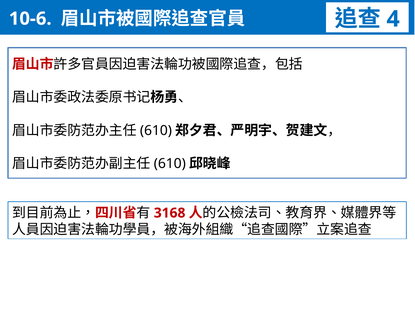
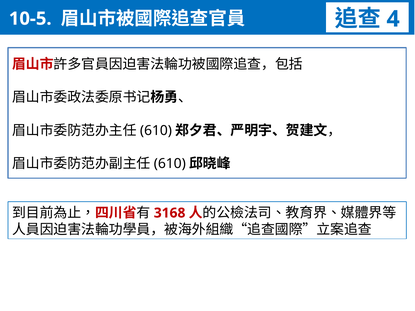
10-6: 10-6 -> 10-5
